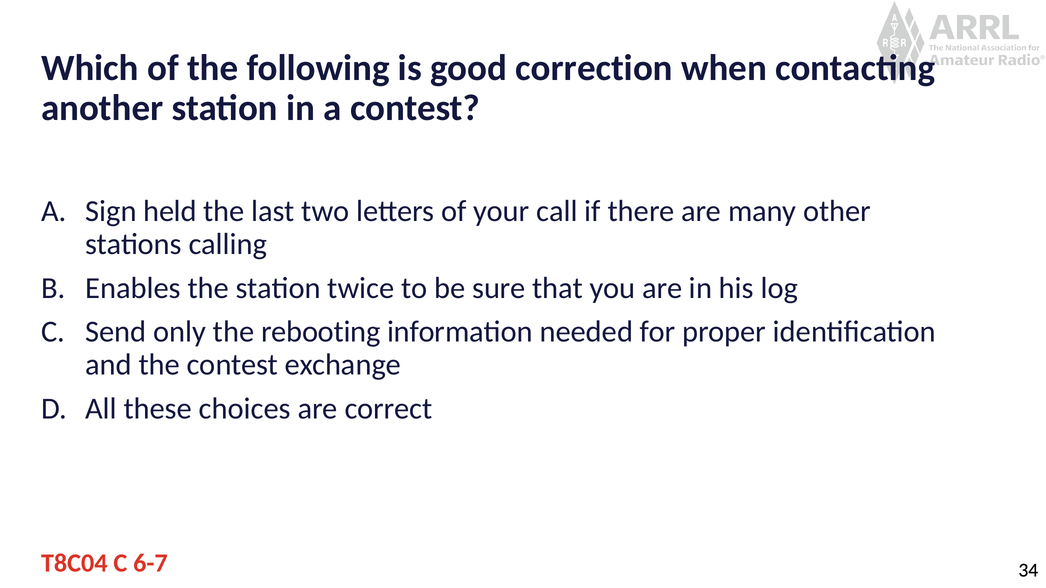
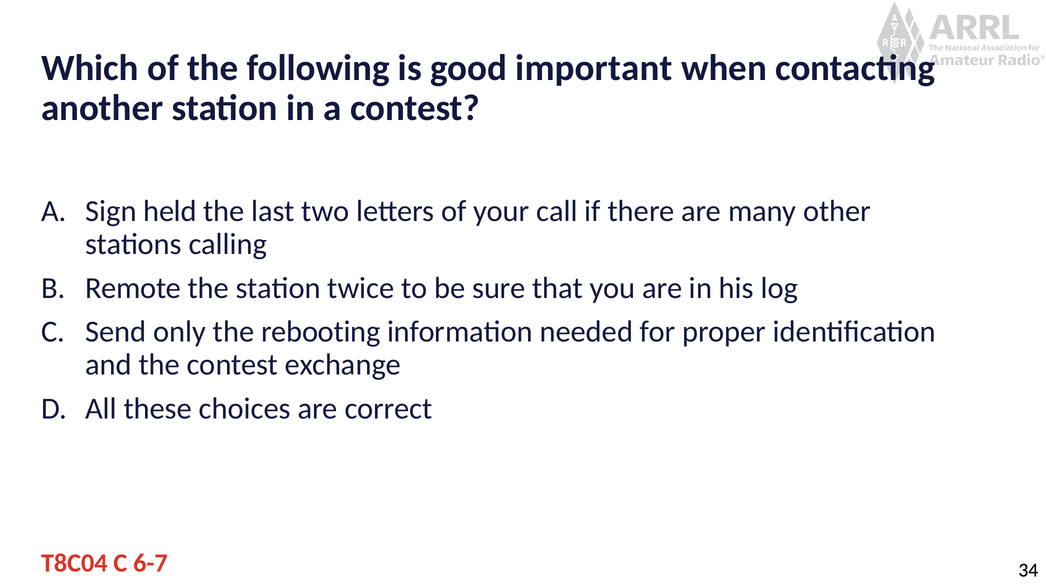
correction: correction -> important
Enables: Enables -> Remote
